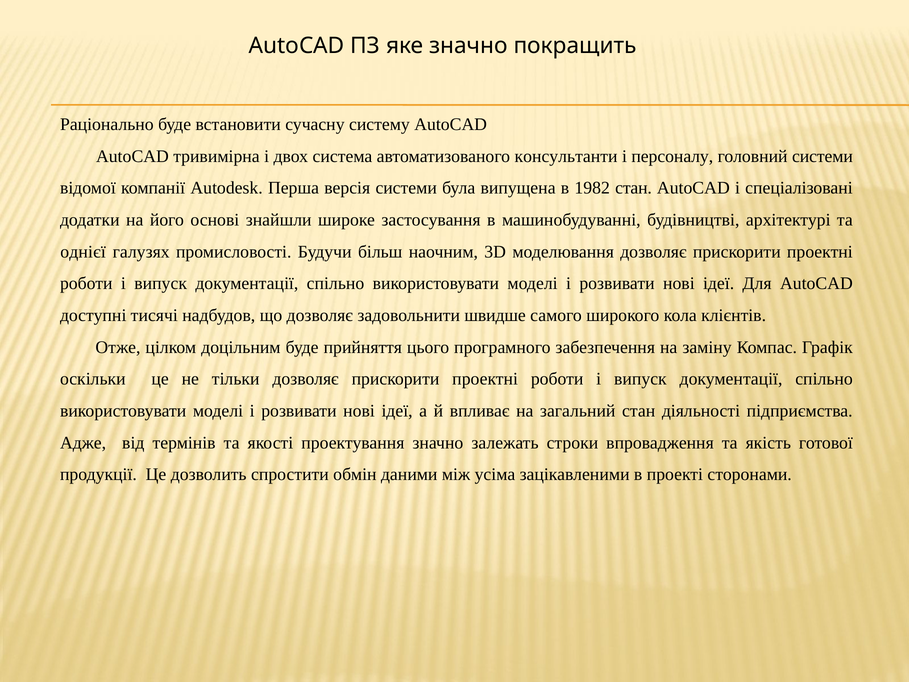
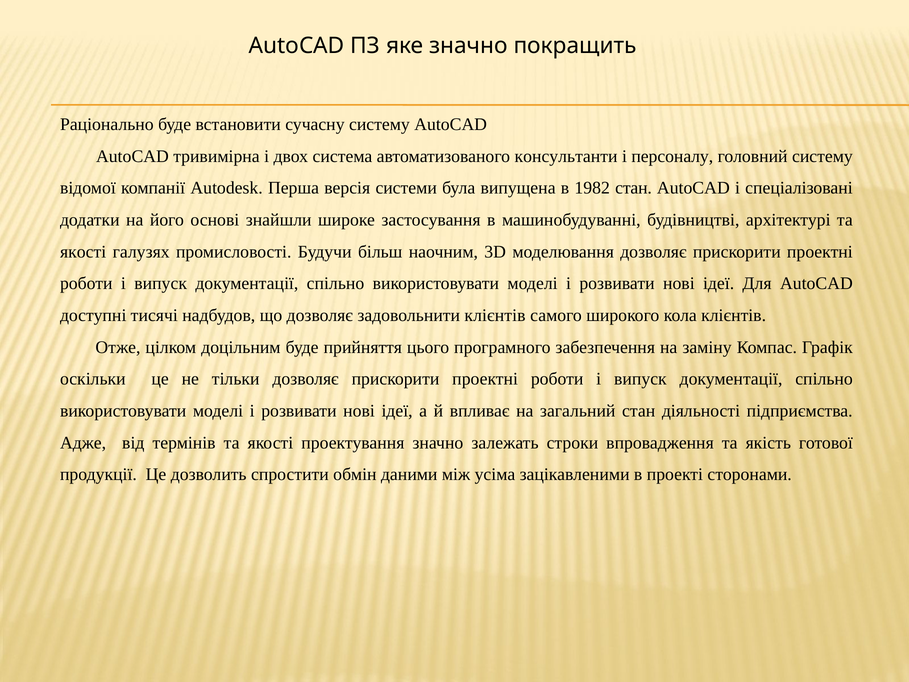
головний системи: системи -> систему
однієї at (83, 252): однієї -> якості
задовольнити швидше: швидше -> клієнтів
